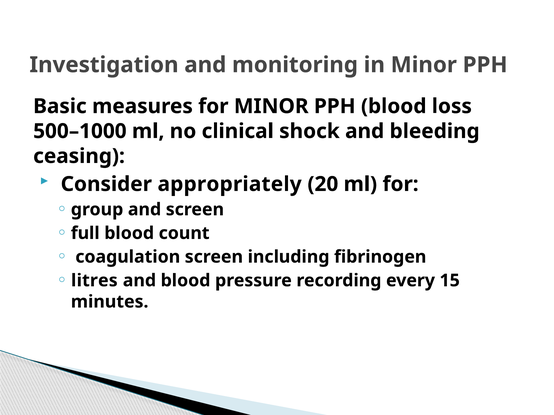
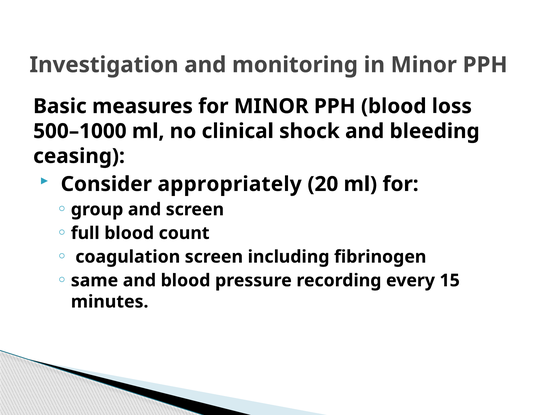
litres: litres -> same
